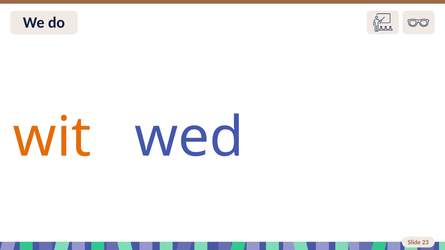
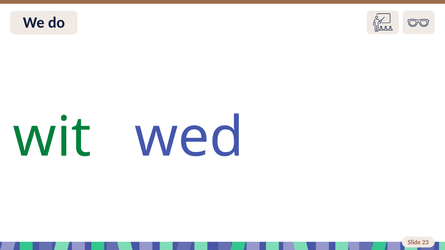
wit colour: orange -> green
